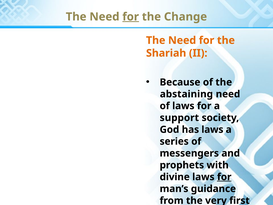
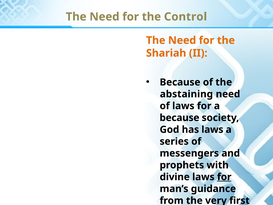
for at (131, 17) underline: present -> none
Change: Change -> Control
support at (179, 118): support -> because
